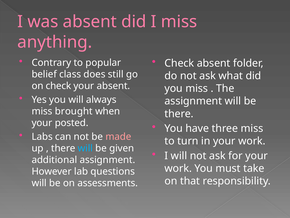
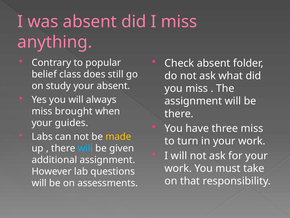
on check: check -> study
posted: posted -> guides
made colour: pink -> yellow
